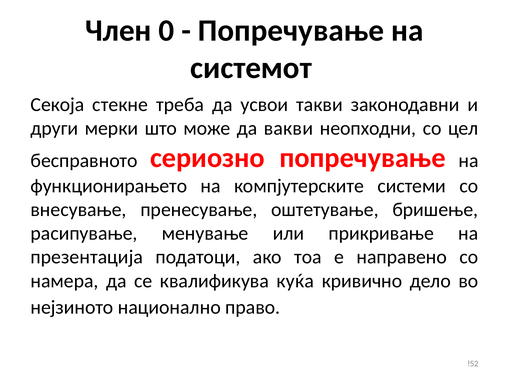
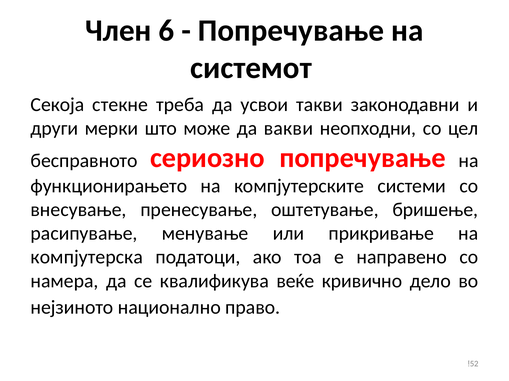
0: 0 -> 6
презентација: презентација -> компјутерска
куќа: куќа -> веќе
